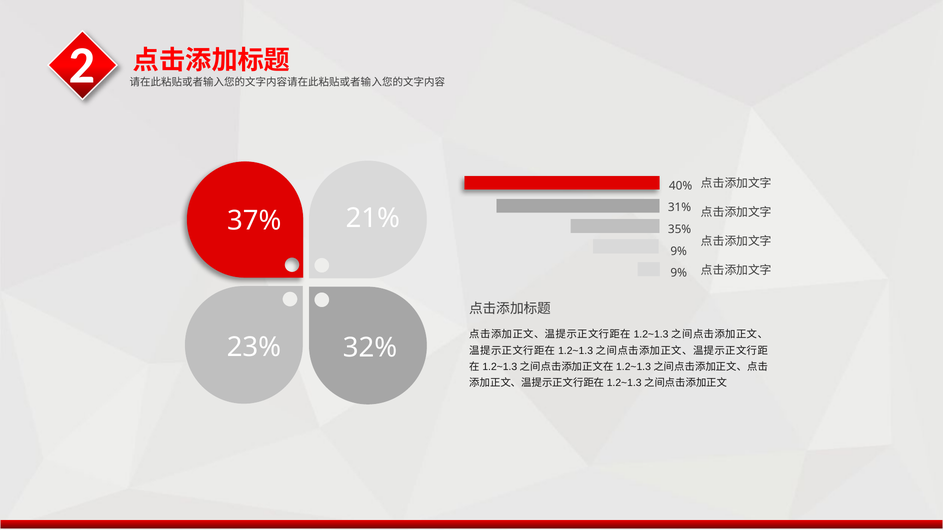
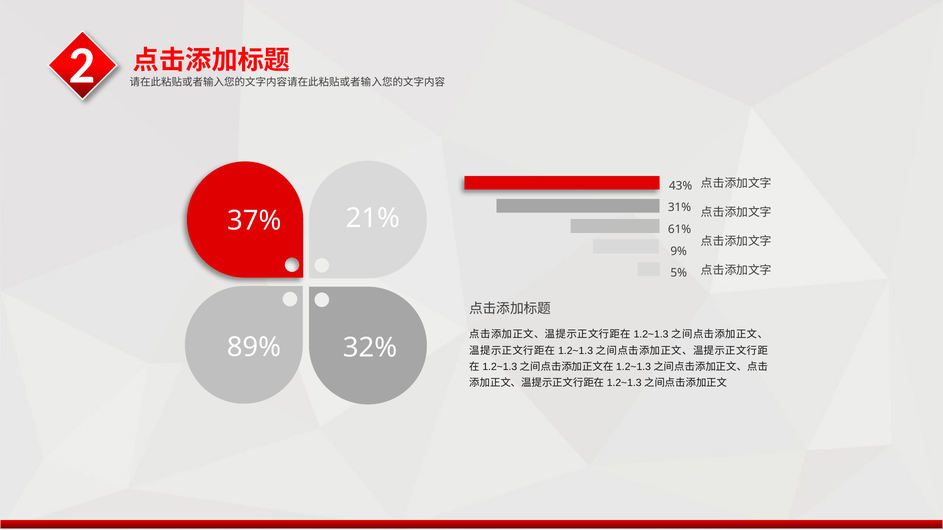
40%: 40% -> 43%
35%: 35% -> 61%
9% at (679, 273): 9% -> 5%
23%: 23% -> 89%
